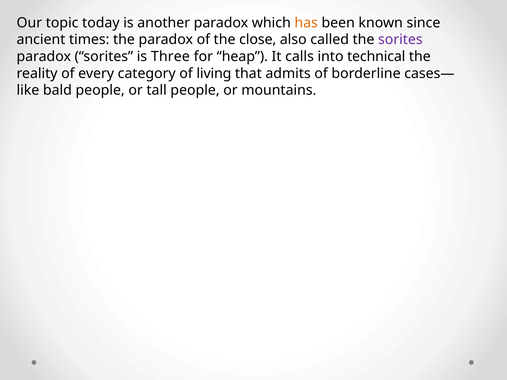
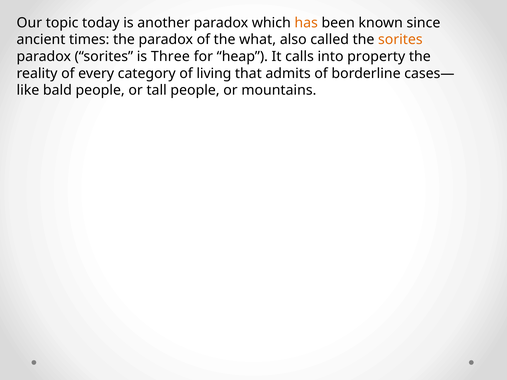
close: close -> what
sorites at (400, 40) colour: purple -> orange
technical: technical -> property
